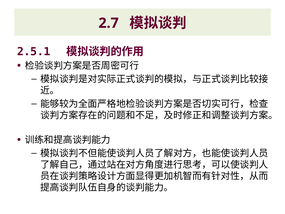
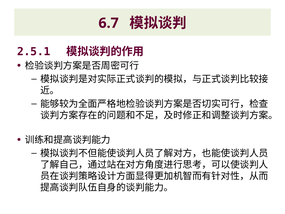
2.7: 2.7 -> 6.7
